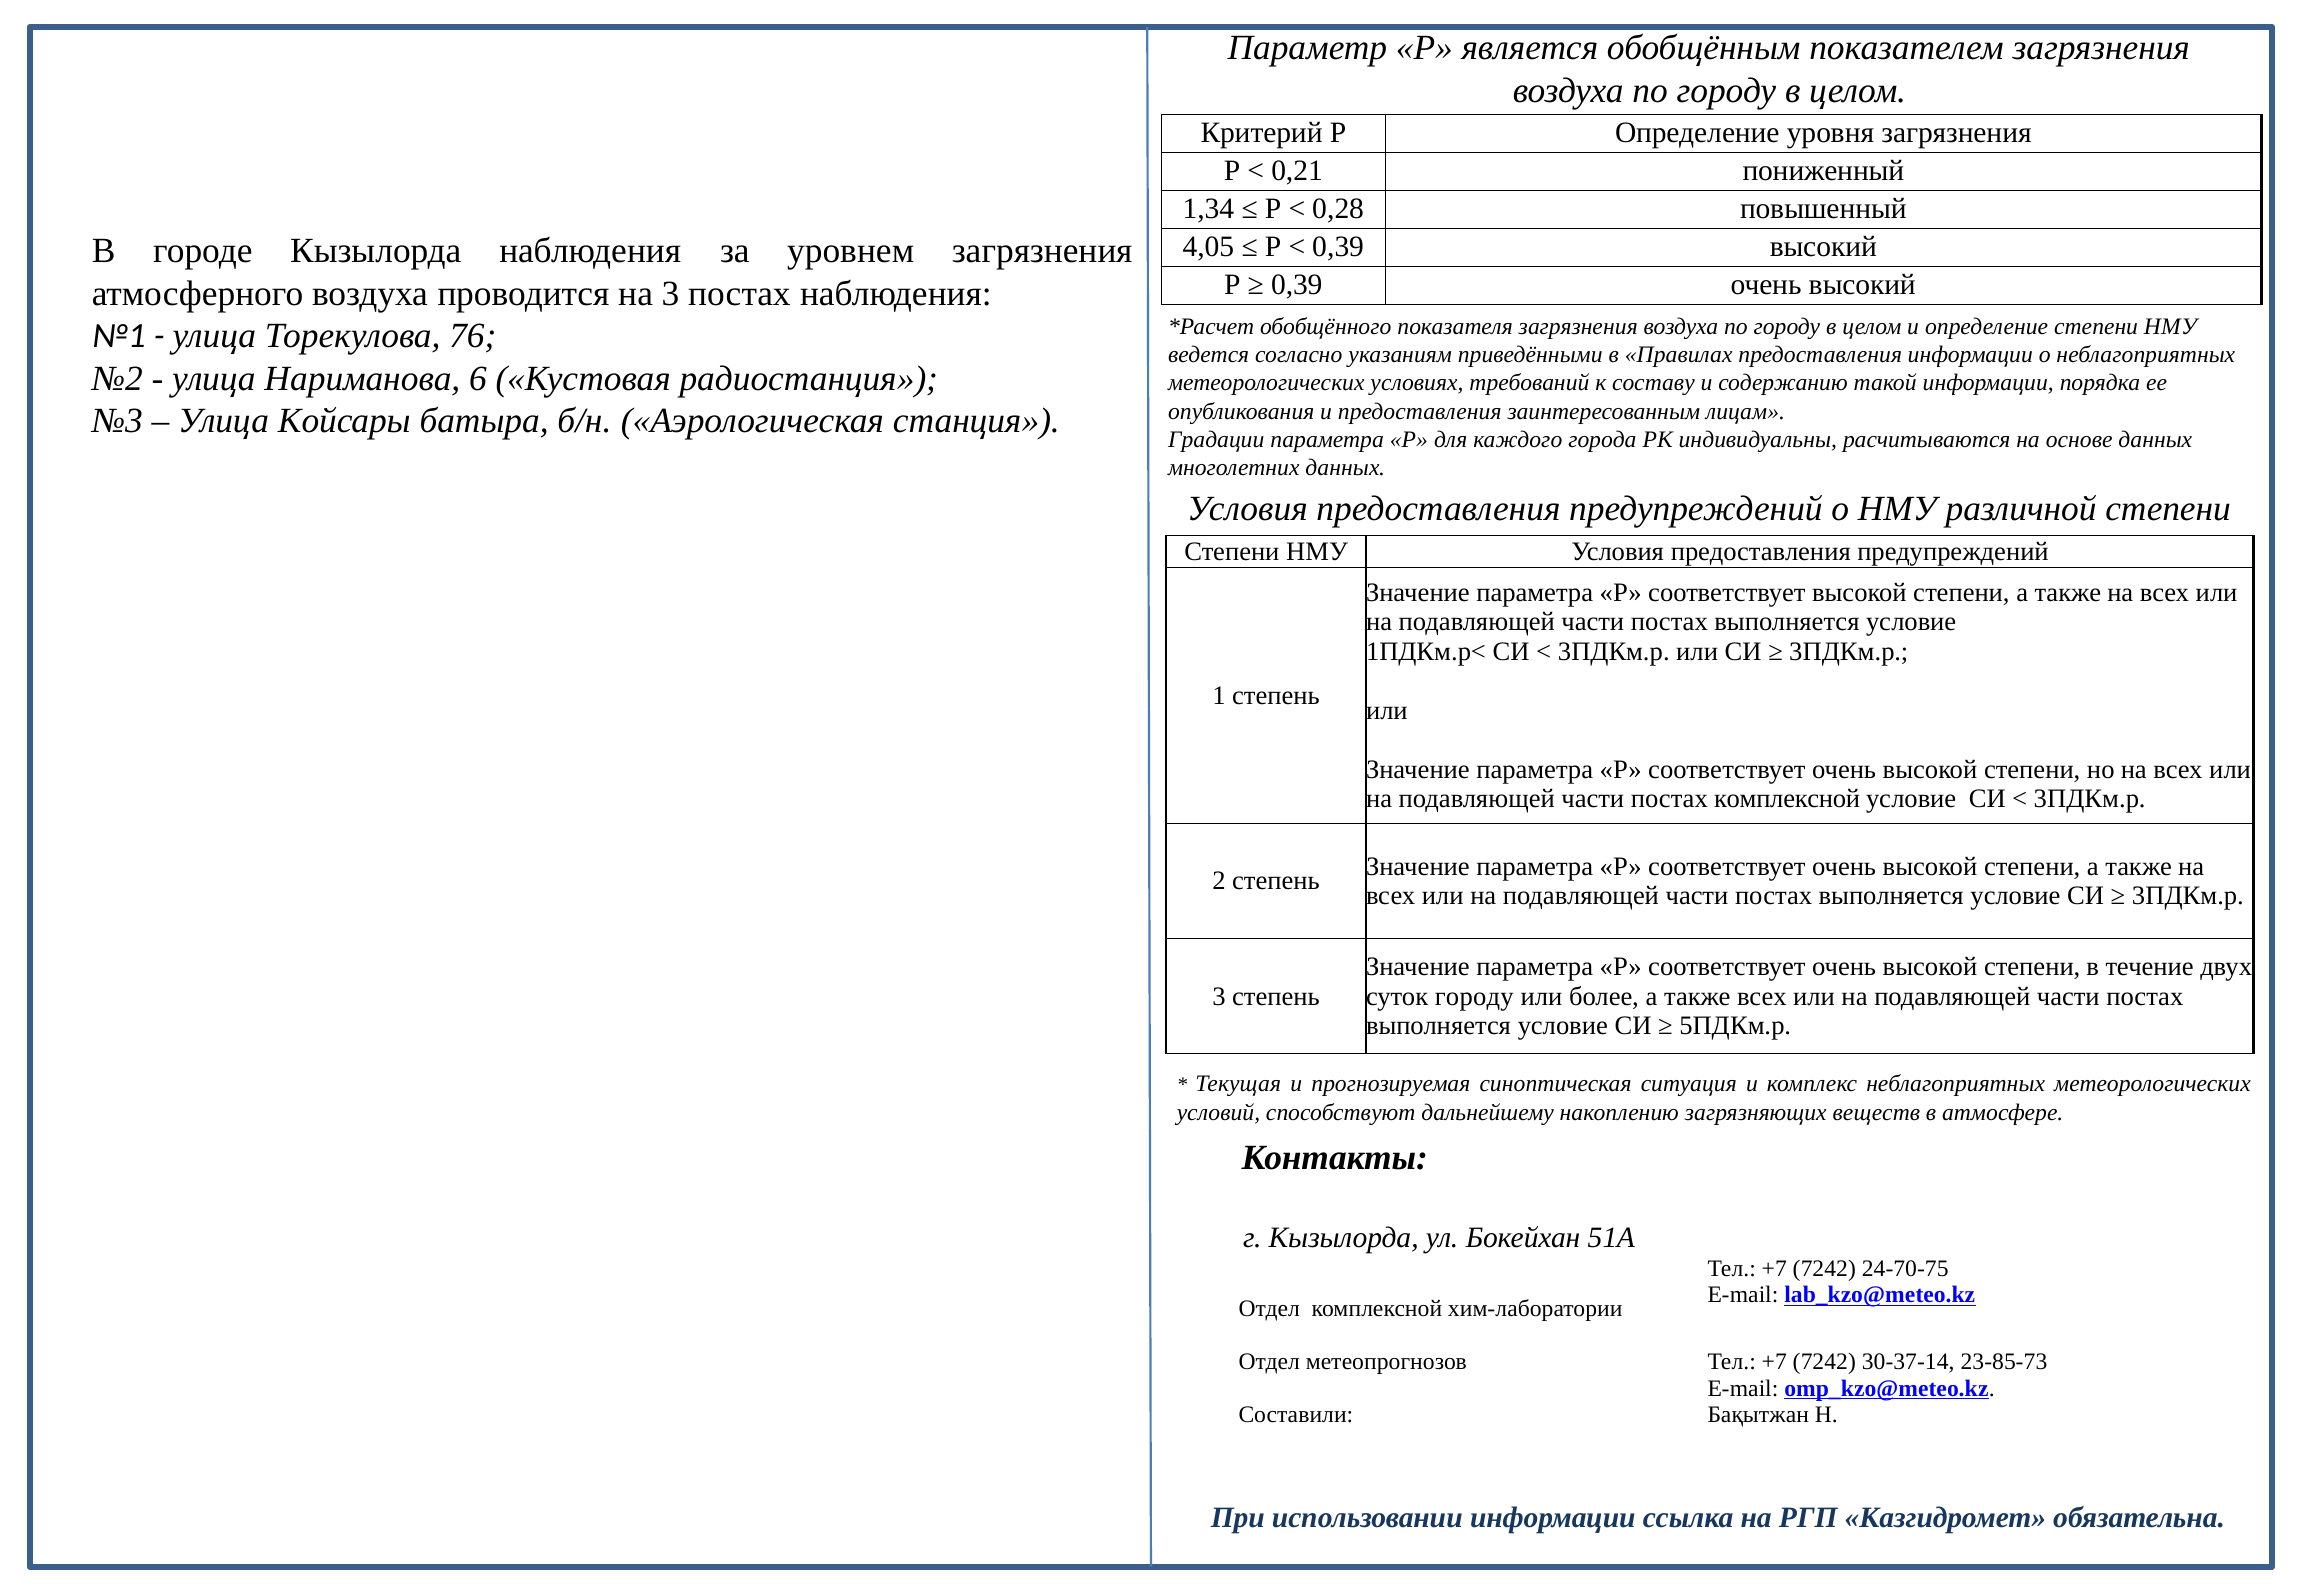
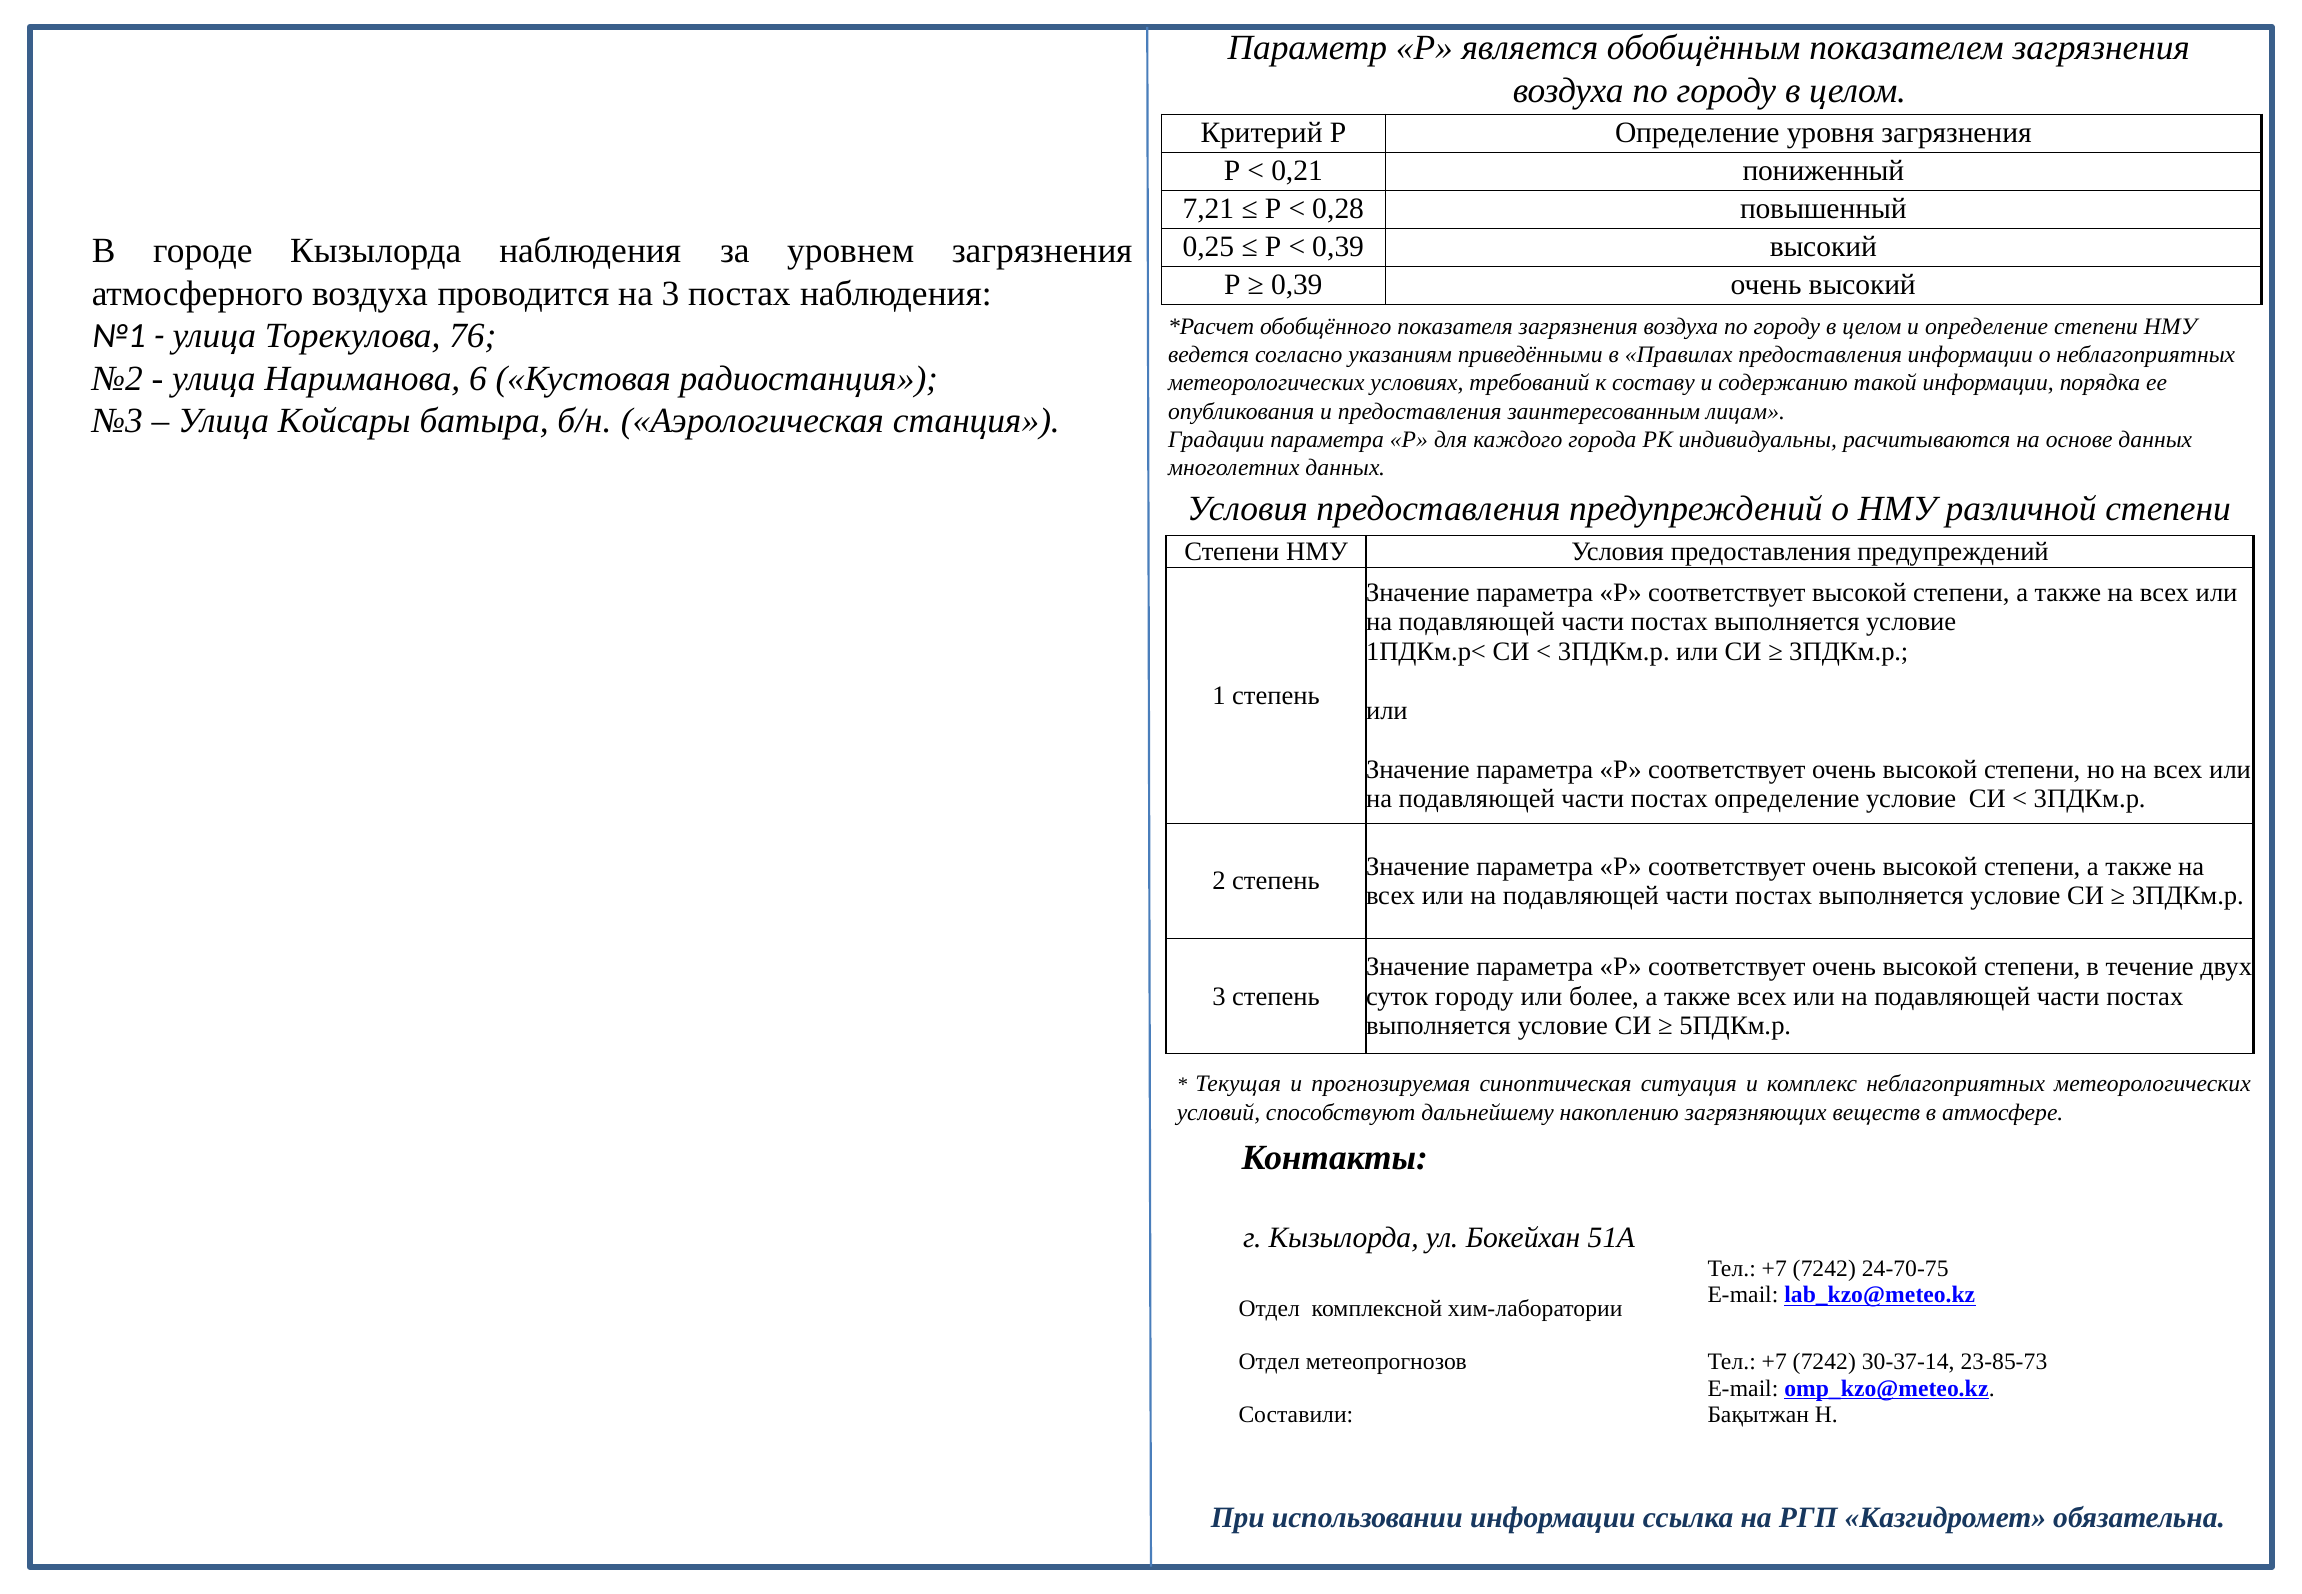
1,34: 1,34 -> 7,21
4,05: 4,05 -> 0,25
постах комплексной: комплексной -> определение
